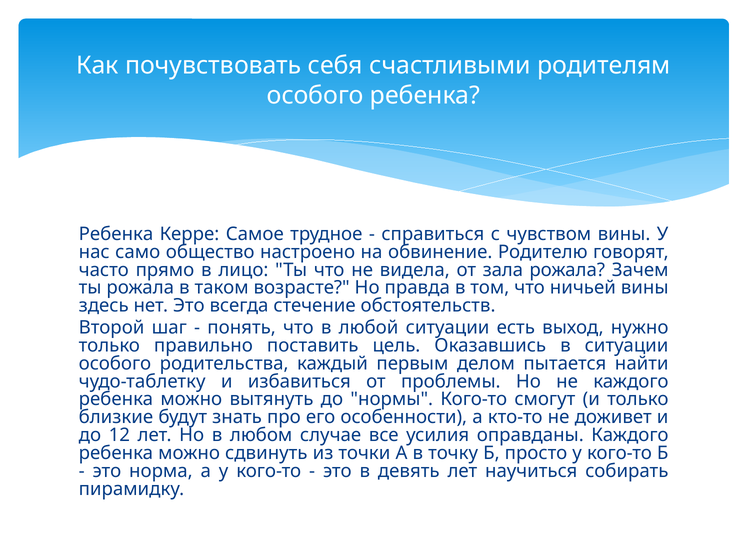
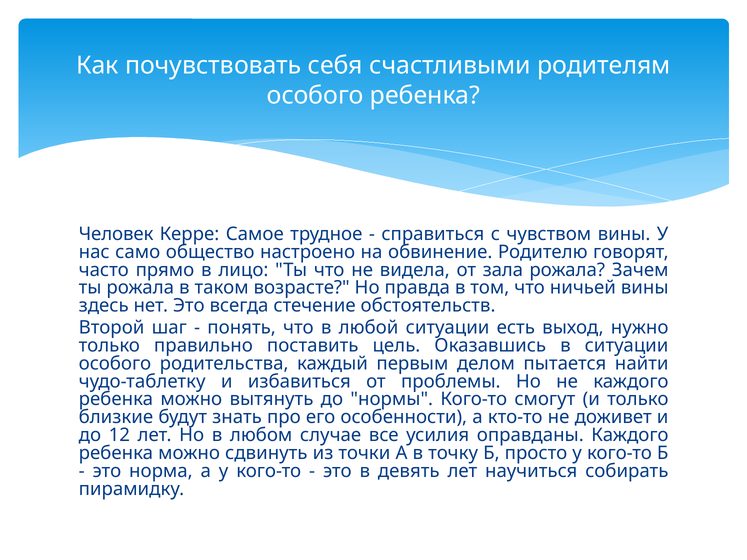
Ребенка at (116, 234): Ребенка -> Человек
